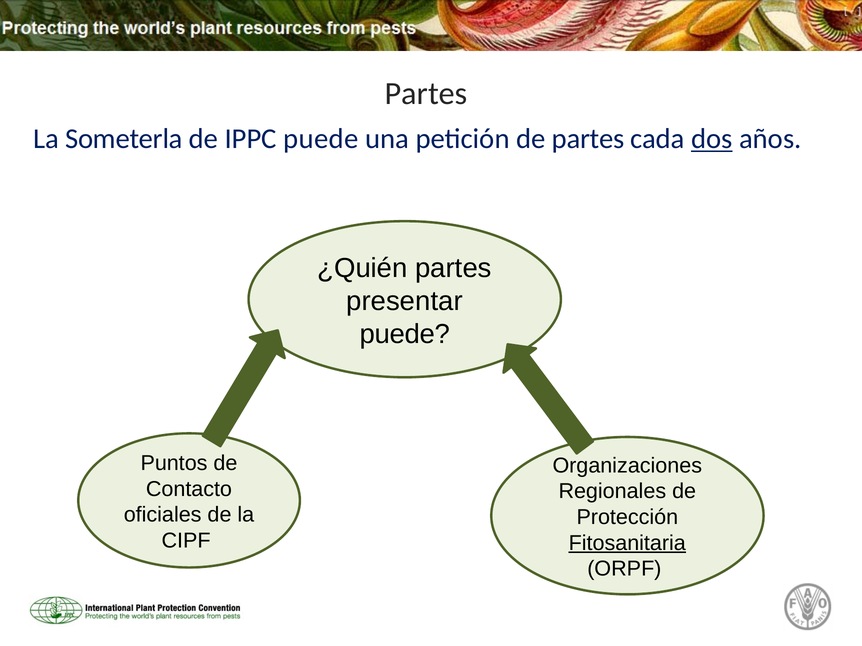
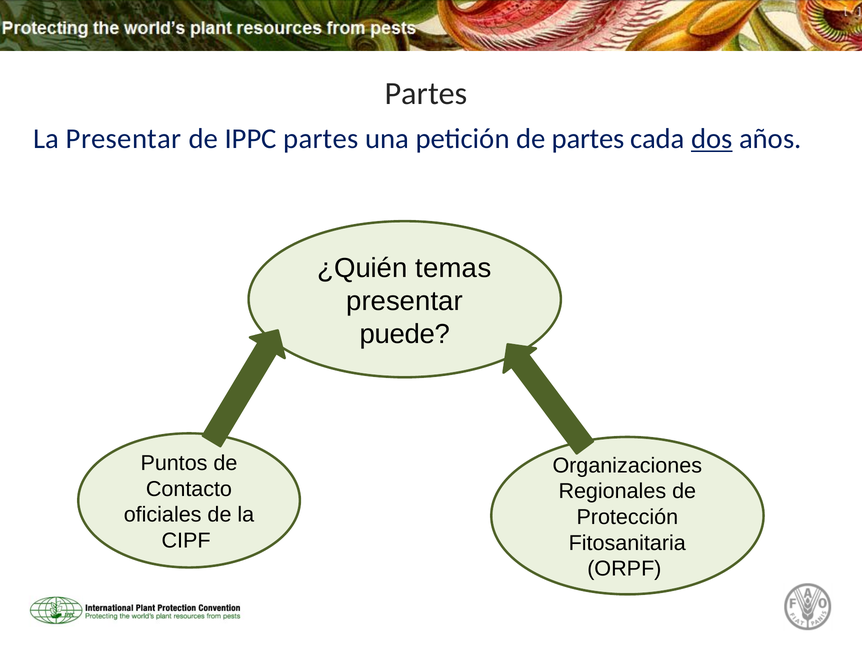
La Someterla: Someterla -> Presentar
IPPC puede: puede -> partes
¿Quién partes: partes -> temas
Fitosanitaria underline: present -> none
